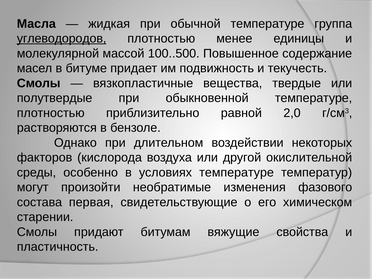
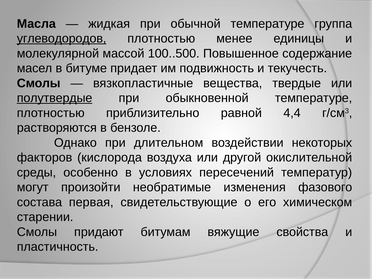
полутвердые underline: none -> present
2,0: 2,0 -> 4,4
условиях температуре: температуре -> пересечений
